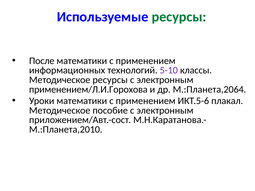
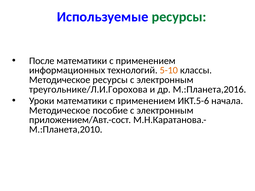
5-10 colour: purple -> orange
применением/Л.И.Горохова: применением/Л.И.Горохова -> треугольнике/Л.И.Горохова
М.:Планета,2064: М.:Планета,2064 -> М.:Планета,2016
плакал: плакал -> начала
